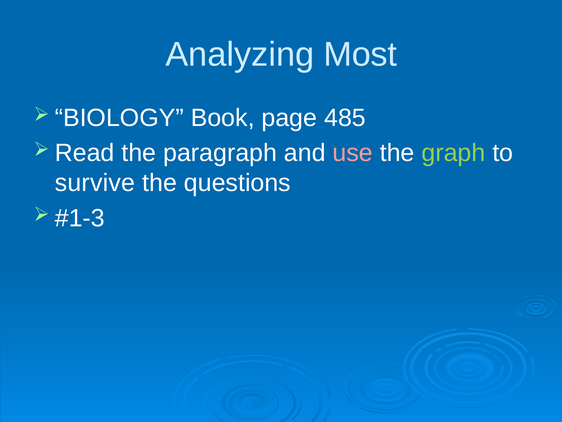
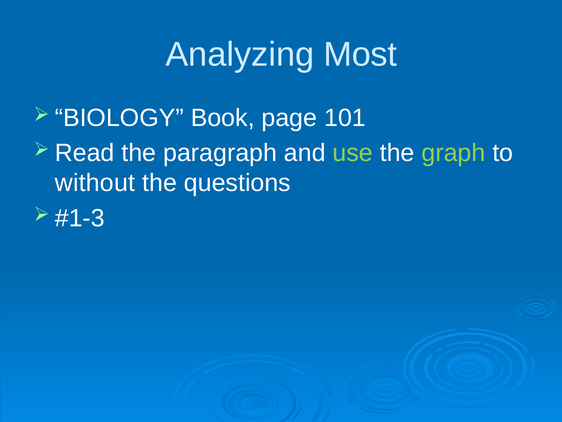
485: 485 -> 101
use colour: pink -> light green
survive: survive -> without
